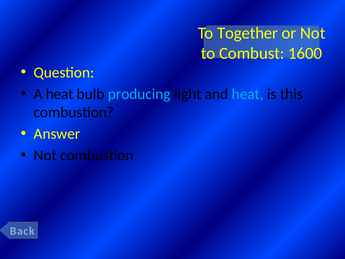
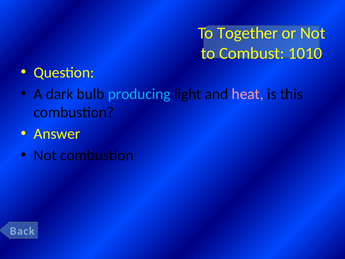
1600: 1600 -> 1010
A heat: heat -> dark
heat at (248, 94) colour: light blue -> pink
